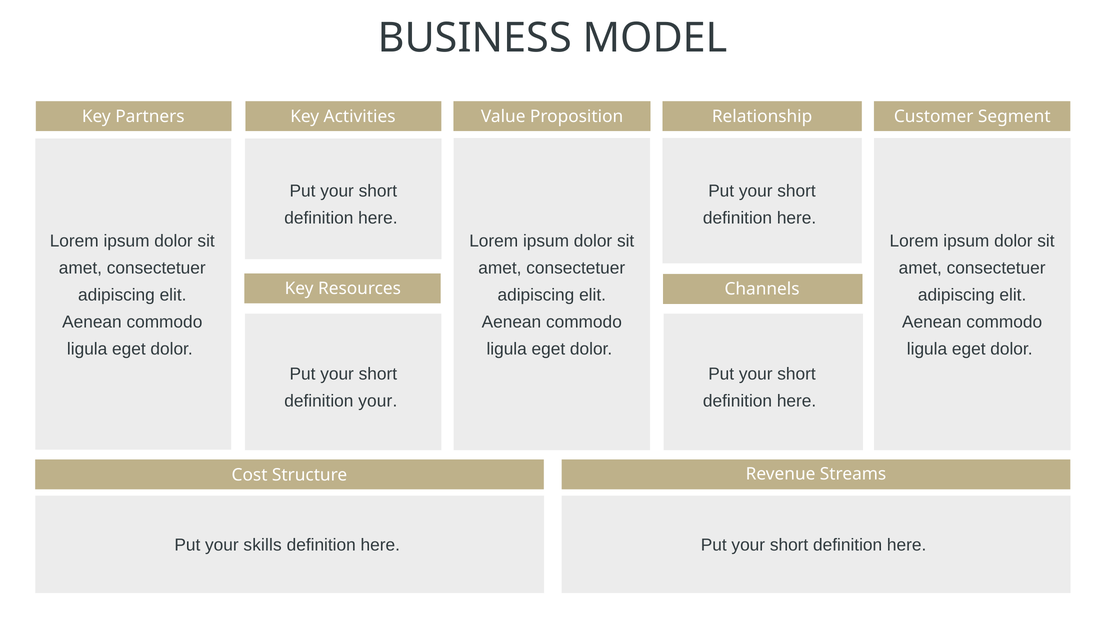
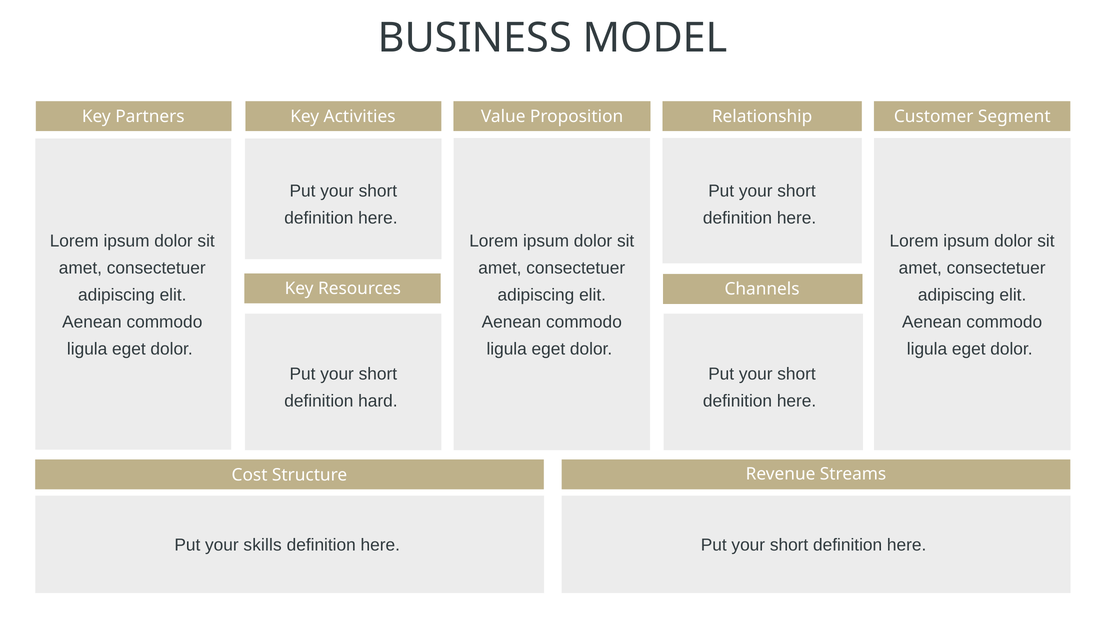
definition your: your -> hard
